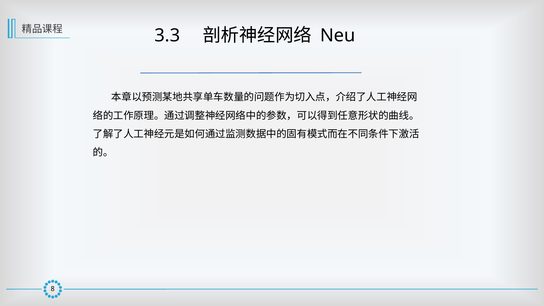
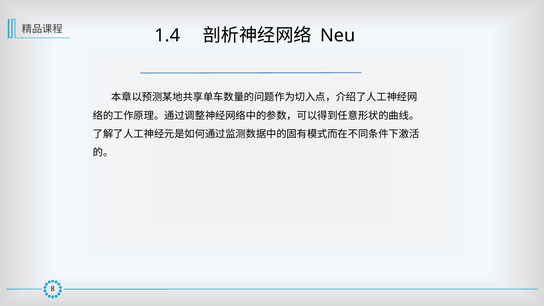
3.3: 3.3 -> 1.4
